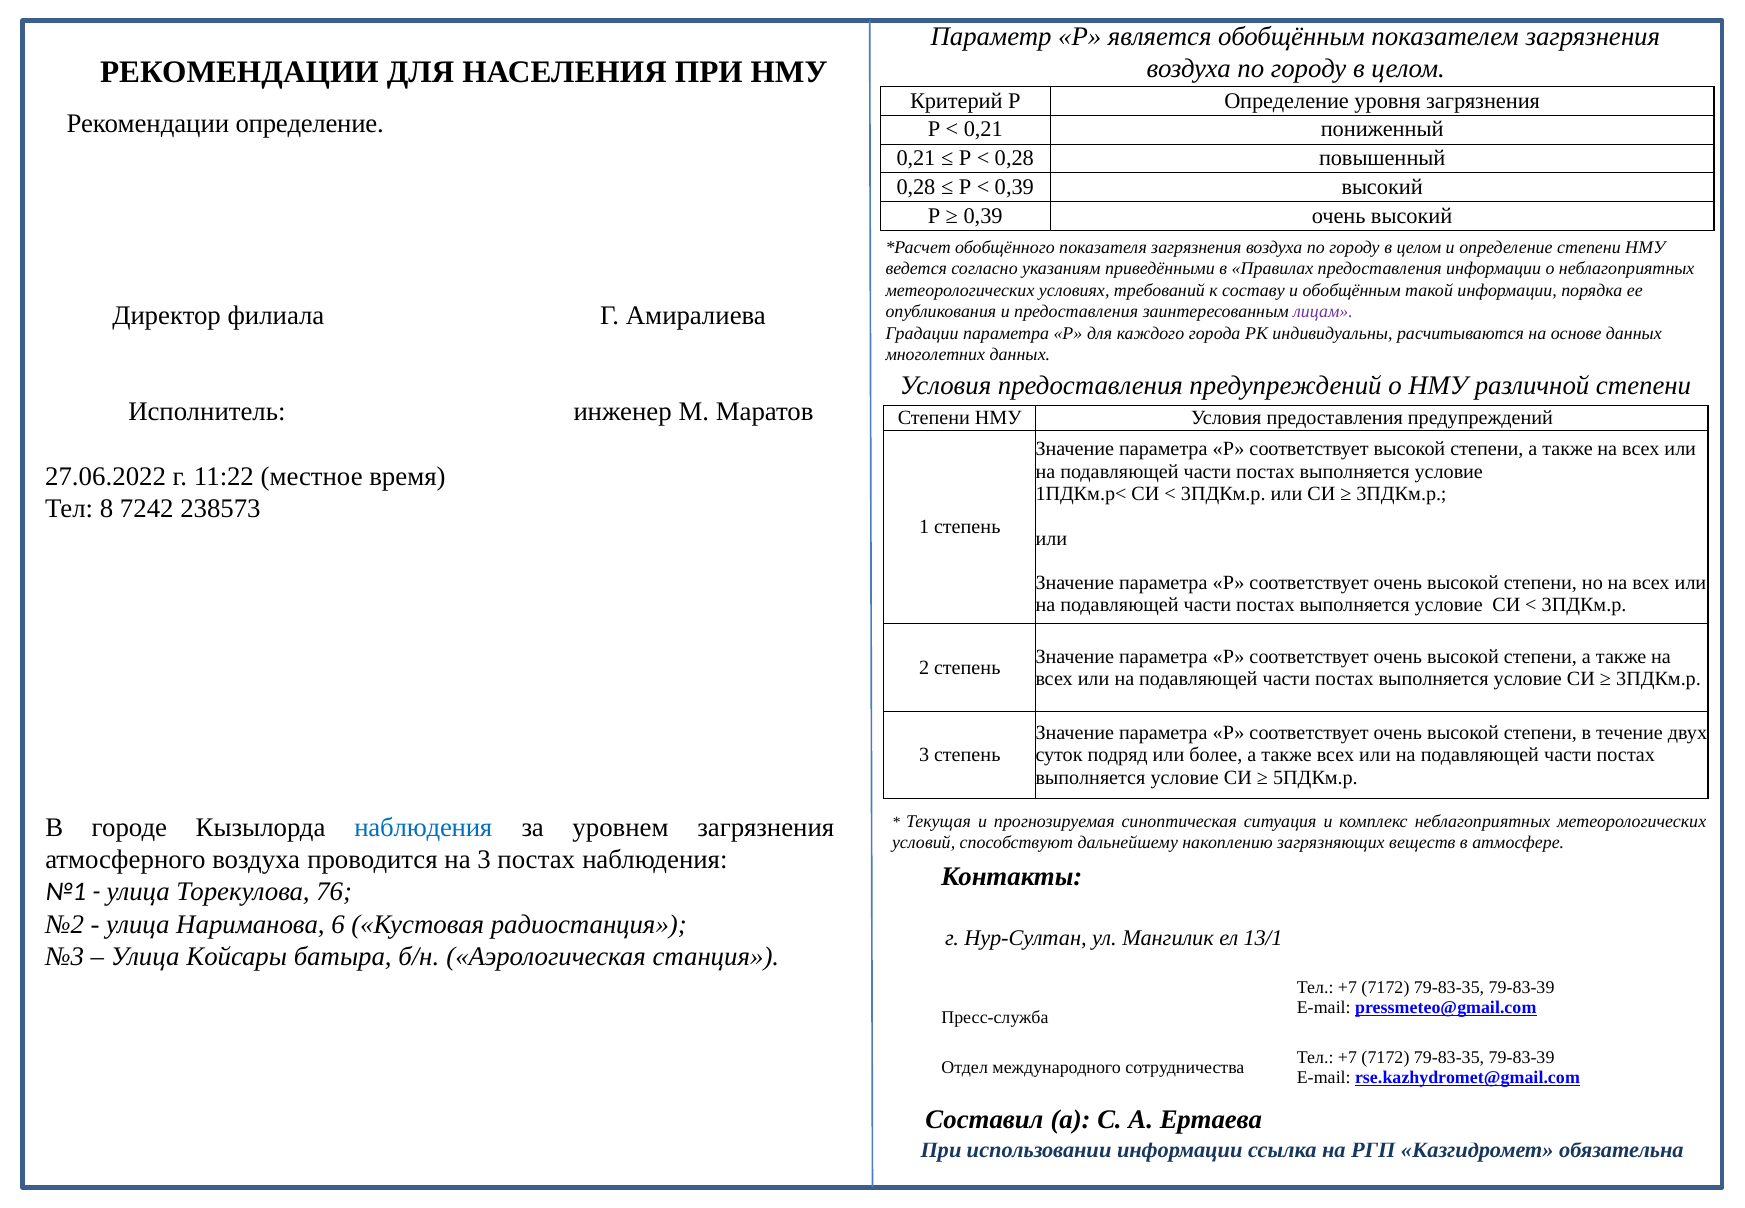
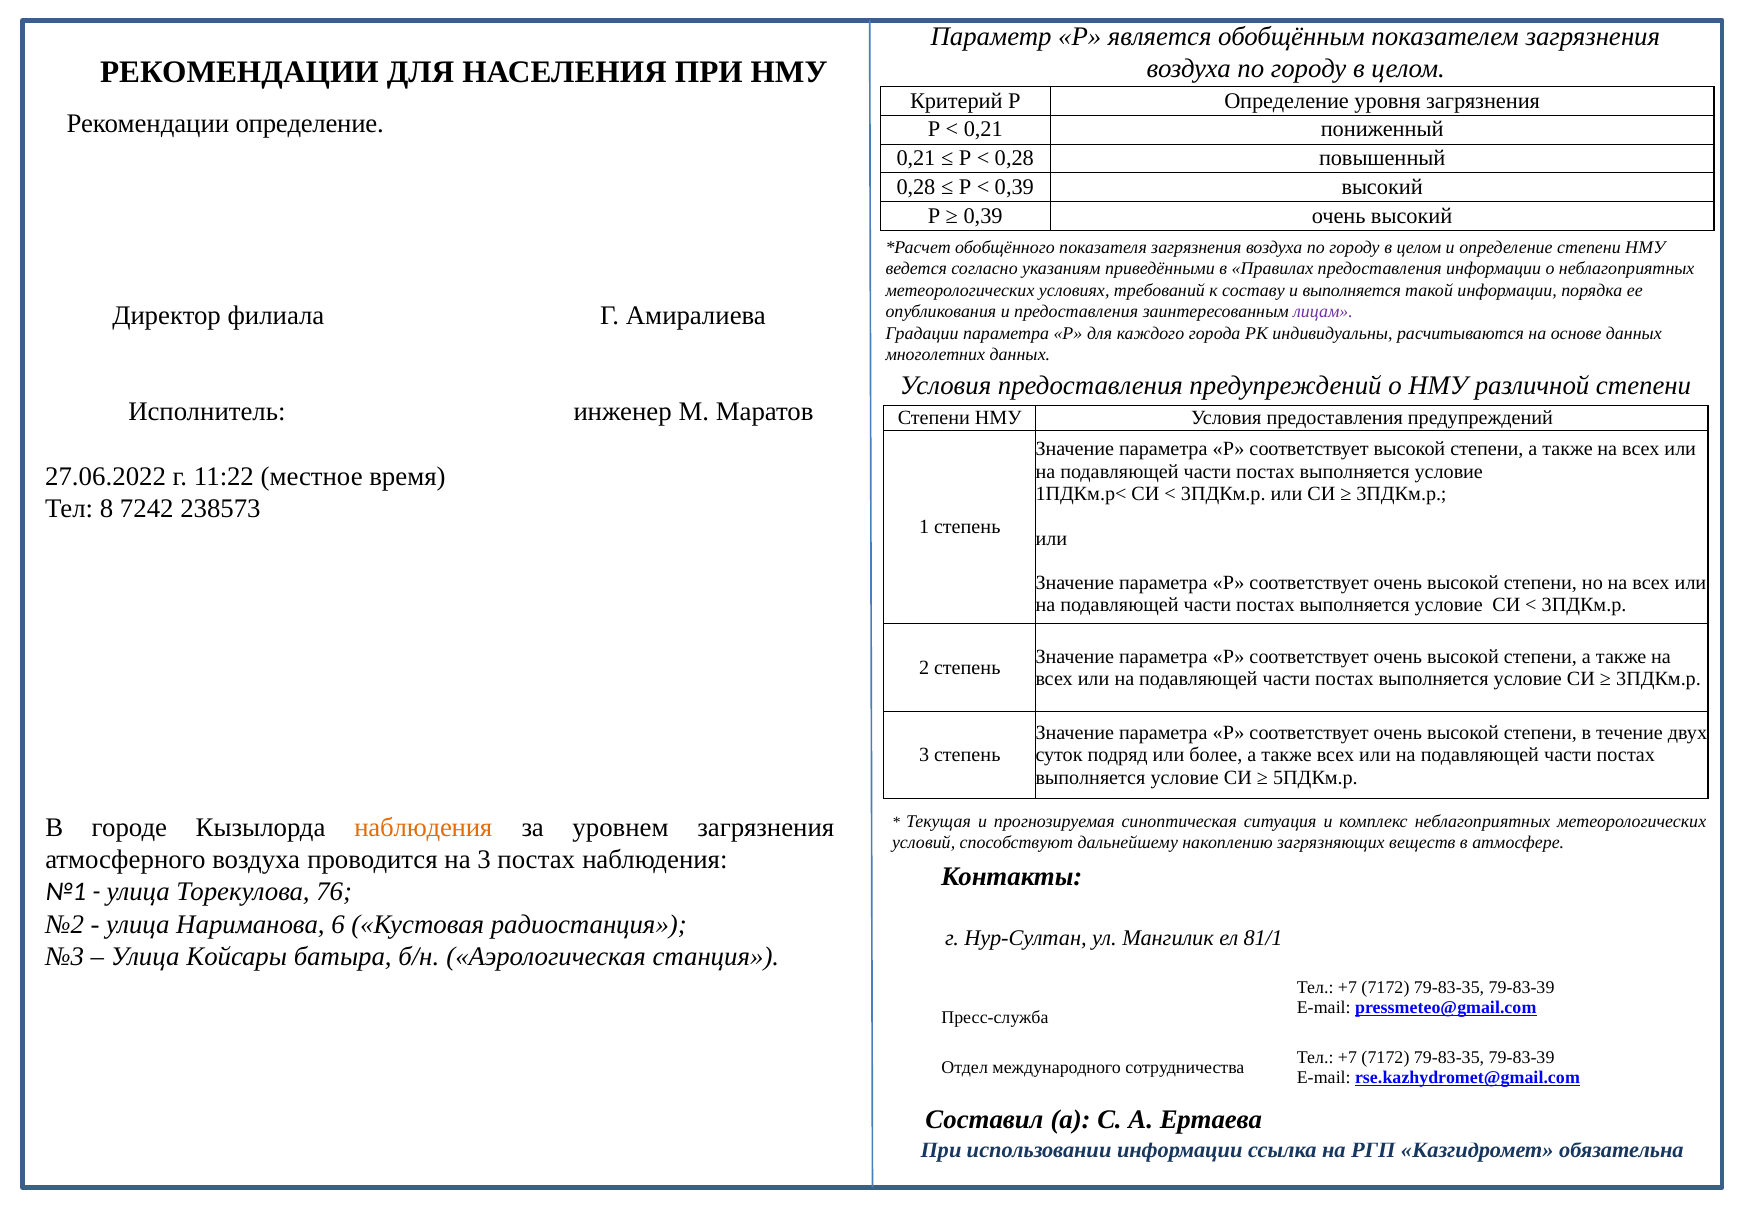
и обобщённым: обобщённым -> выполняется
наблюдения at (423, 828) colour: blue -> orange
13/1: 13/1 -> 81/1
